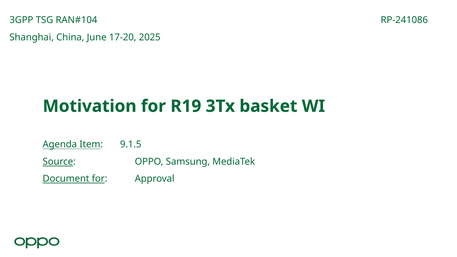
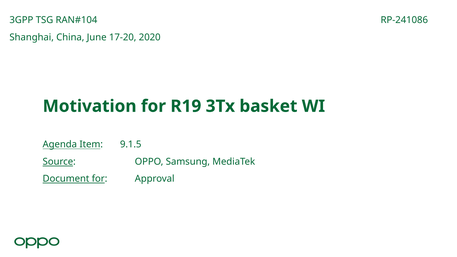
2025: 2025 -> 2020
